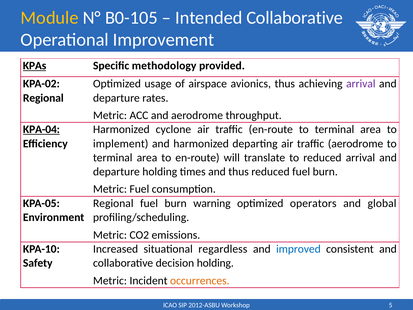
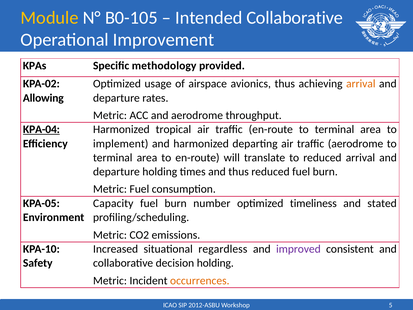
KPAs underline: present -> none
arrival at (361, 84) colour: purple -> orange
Regional at (43, 98): Regional -> Allowing
cyclone: cyclone -> tropical
Regional at (113, 203): Regional -> Capacity
warning: warning -> number
operators: operators -> timeliness
global: global -> stated
improved colour: blue -> purple
